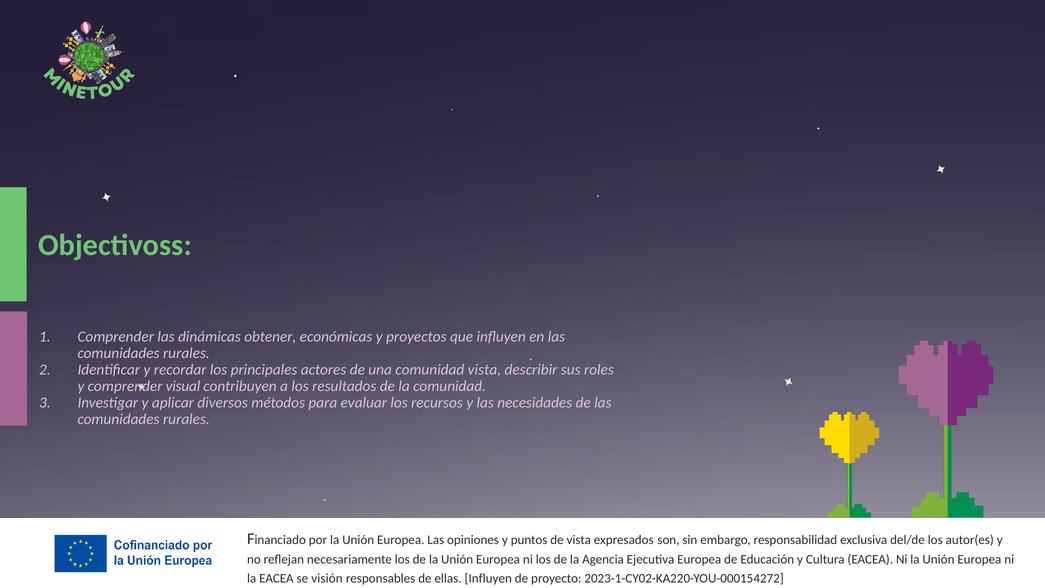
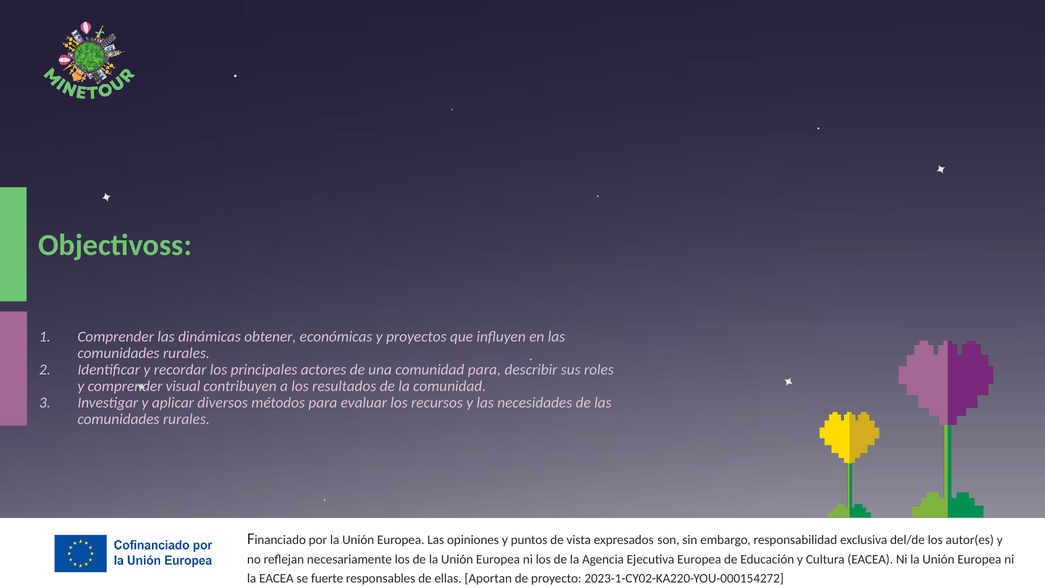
comunidad vista: vista -> para
visión: visión -> fuerte
ellas Influyen: Influyen -> Aportan
